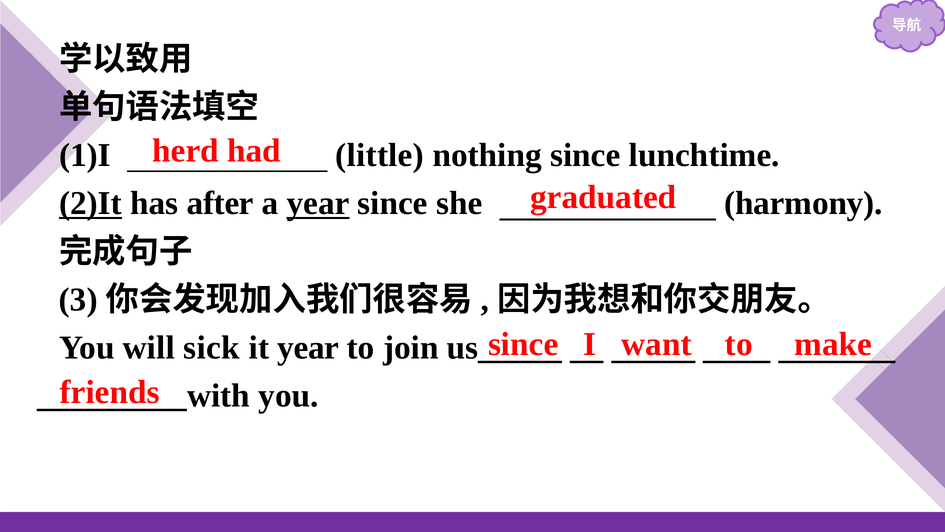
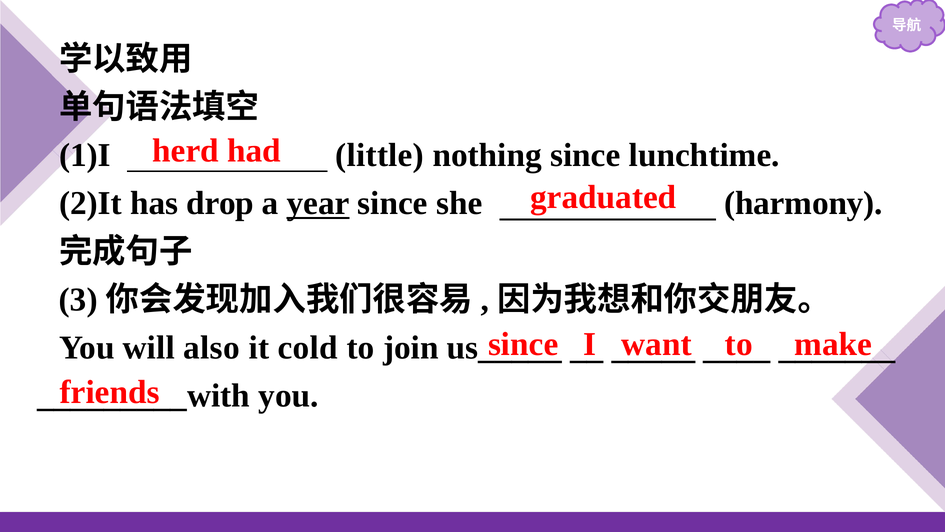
2)It underline: present -> none
after: after -> drop
sick: sick -> also
it year: year -> cold
